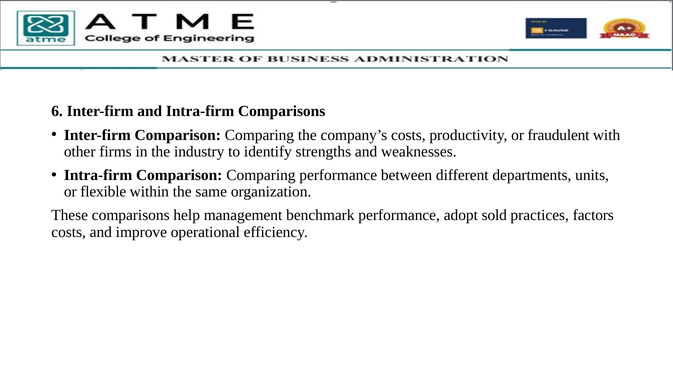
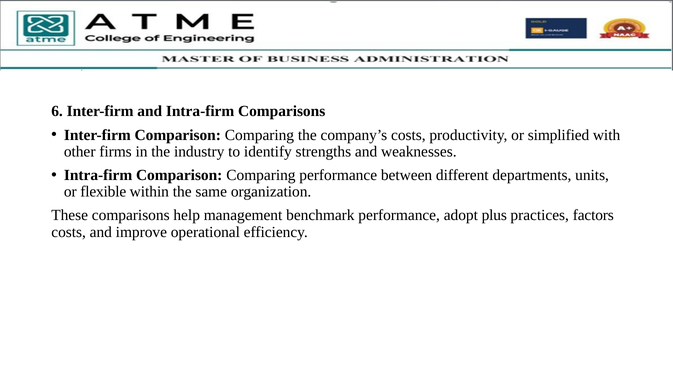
fraudulent: fraudulent -> simplified
sold: sold -> plus
